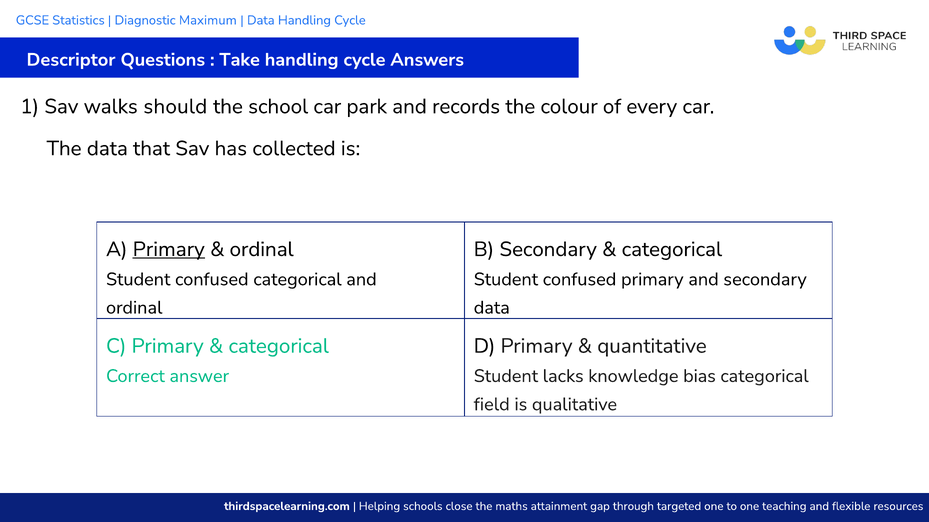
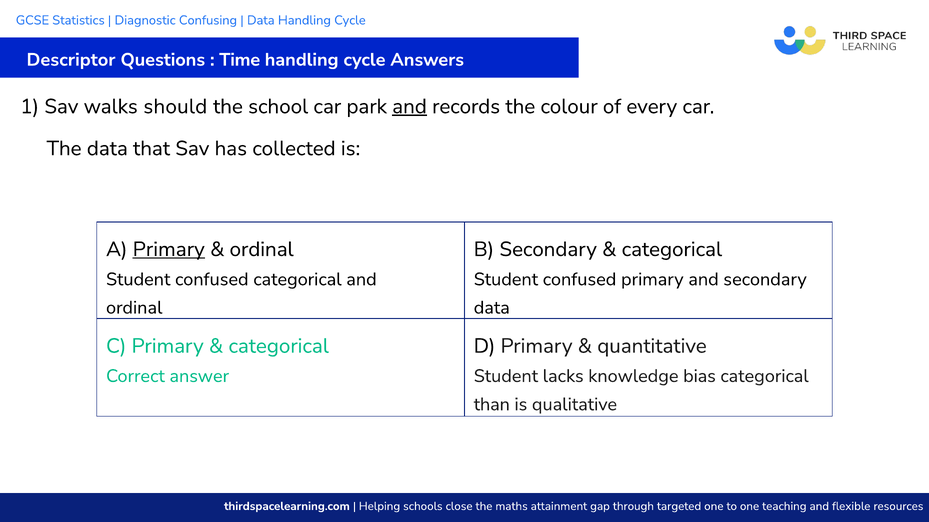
Maximum: Maximum -> Confusing
Take: Take -> Time
and at (410, 107) underline: none -> present
field: field -> than
